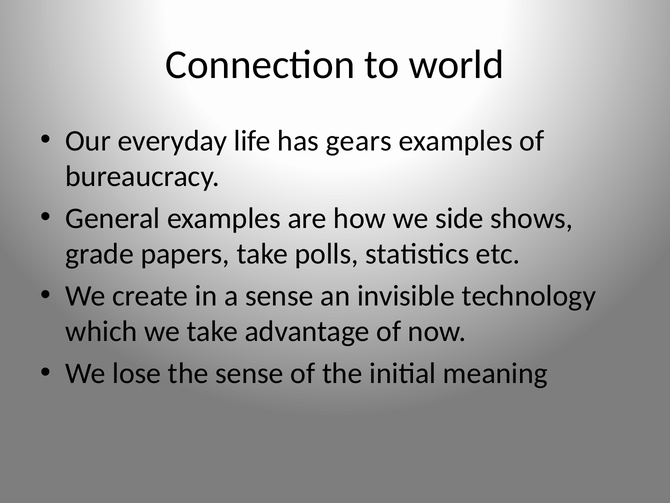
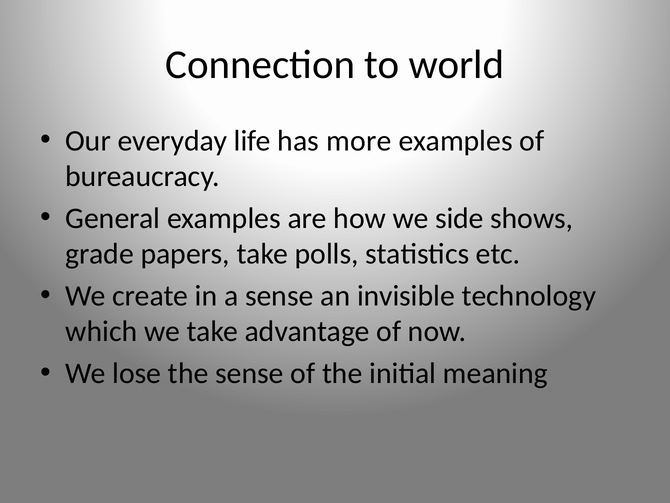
gears: gears -> more
